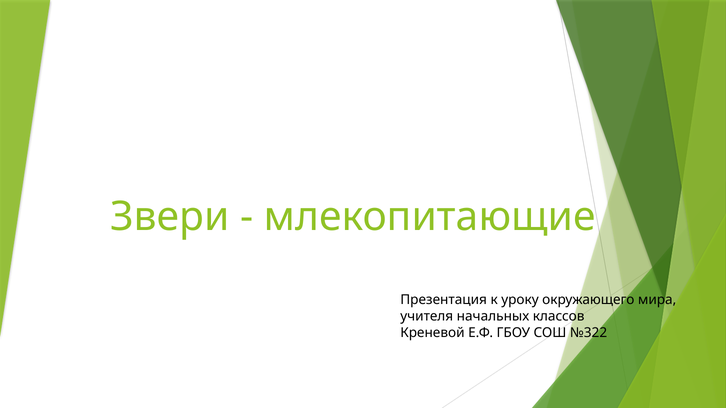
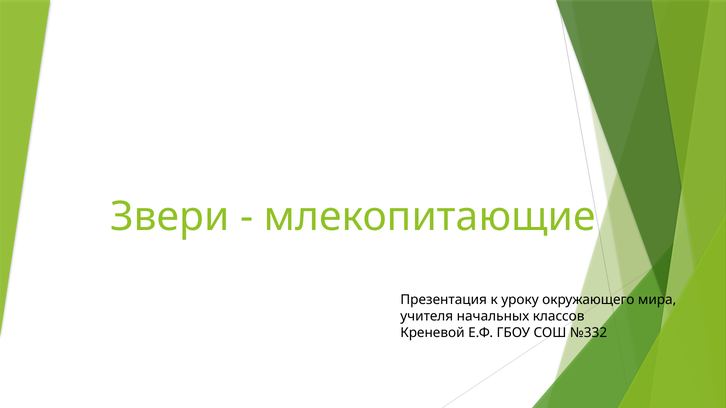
№322: №322 -> №332
